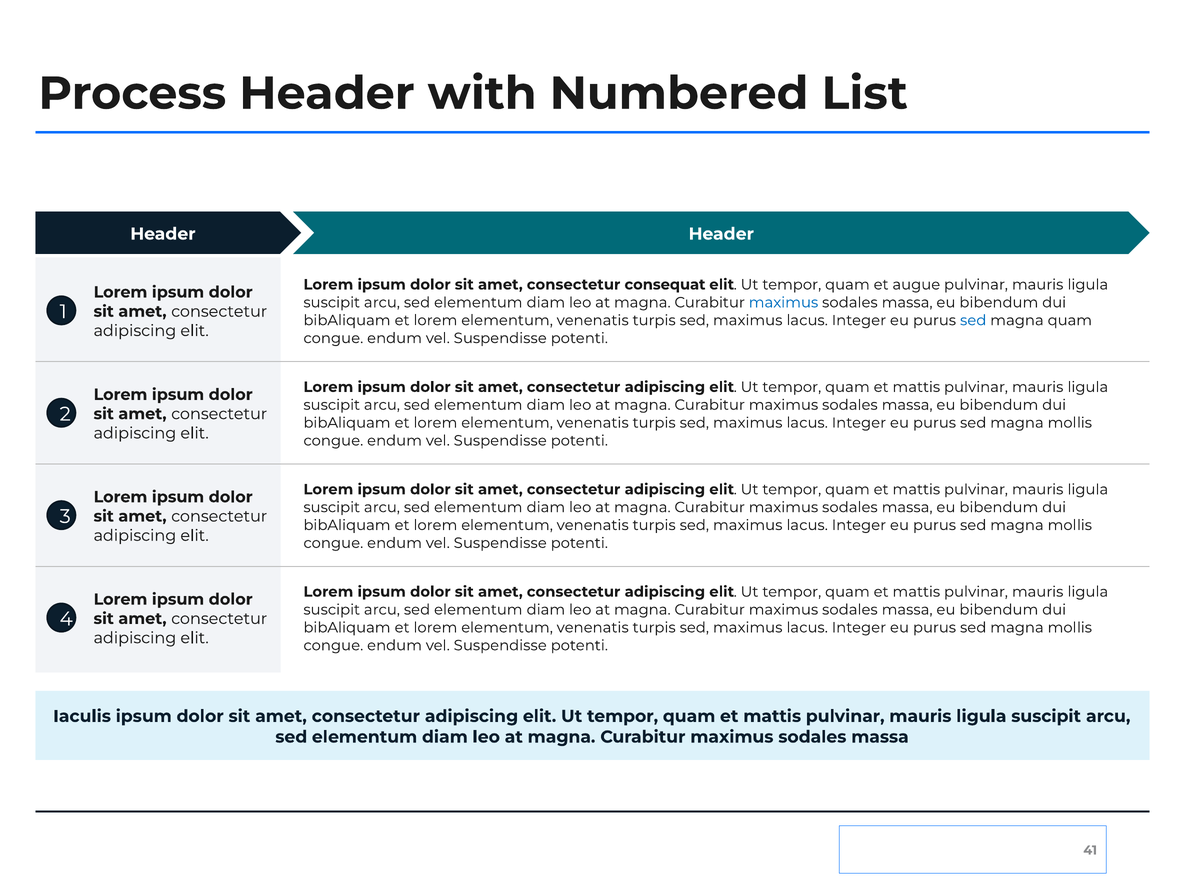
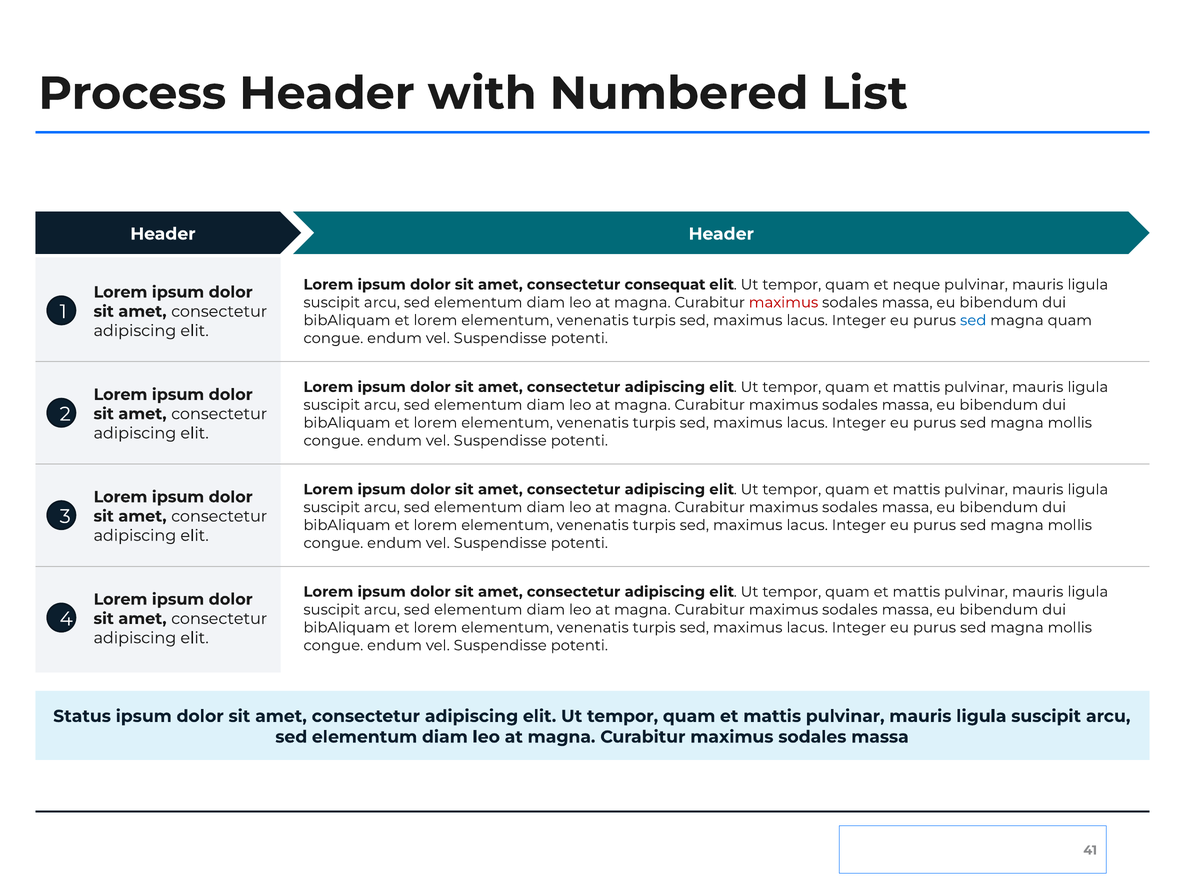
augue: augue -> neque
maximus at (783, 302) colour: blue -> red
Iaculis: Iaculis -> Status
